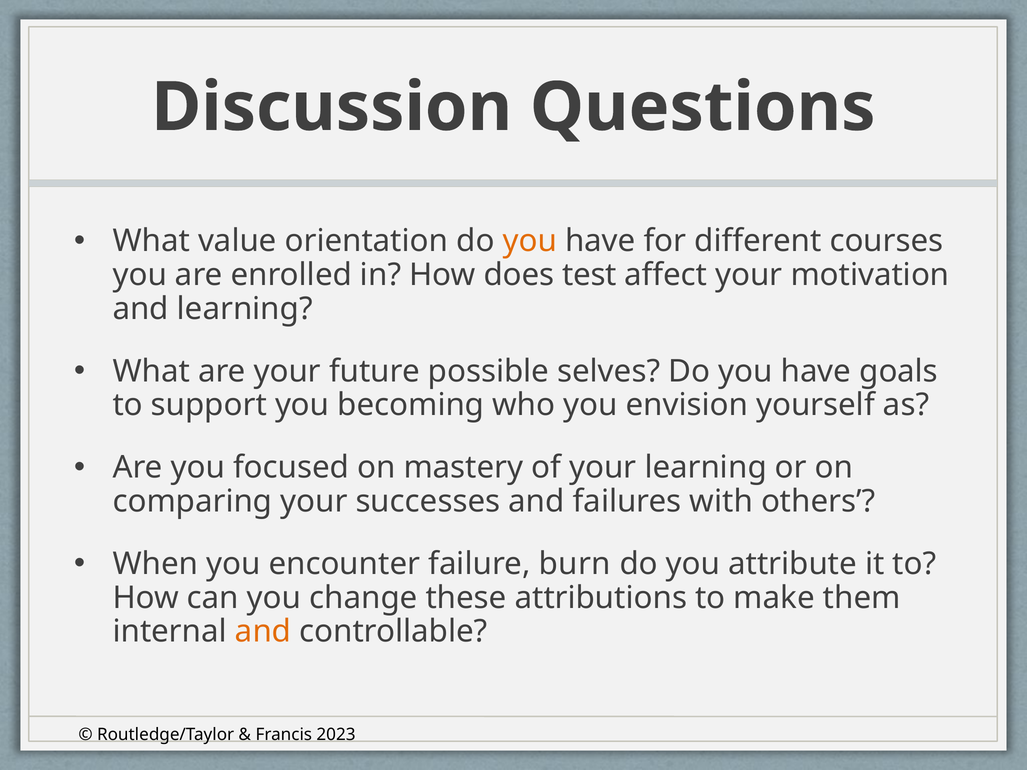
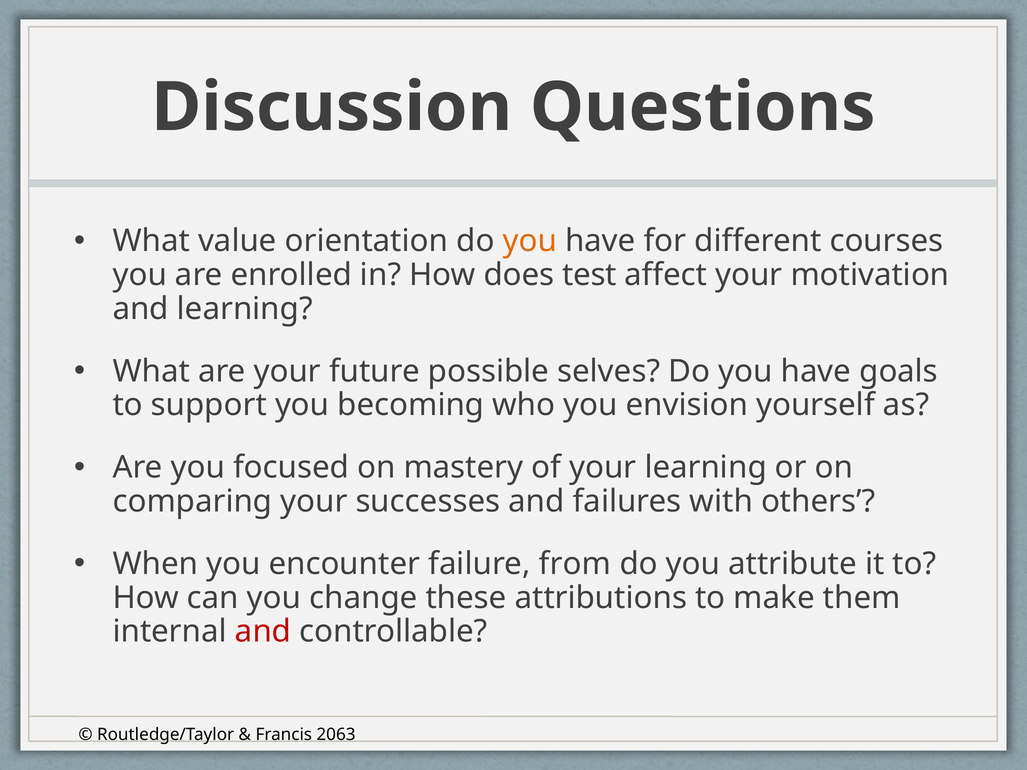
burn: burn -> from
and at (263, 632) colour: orange -> red
2023: 2023 -> 2063
